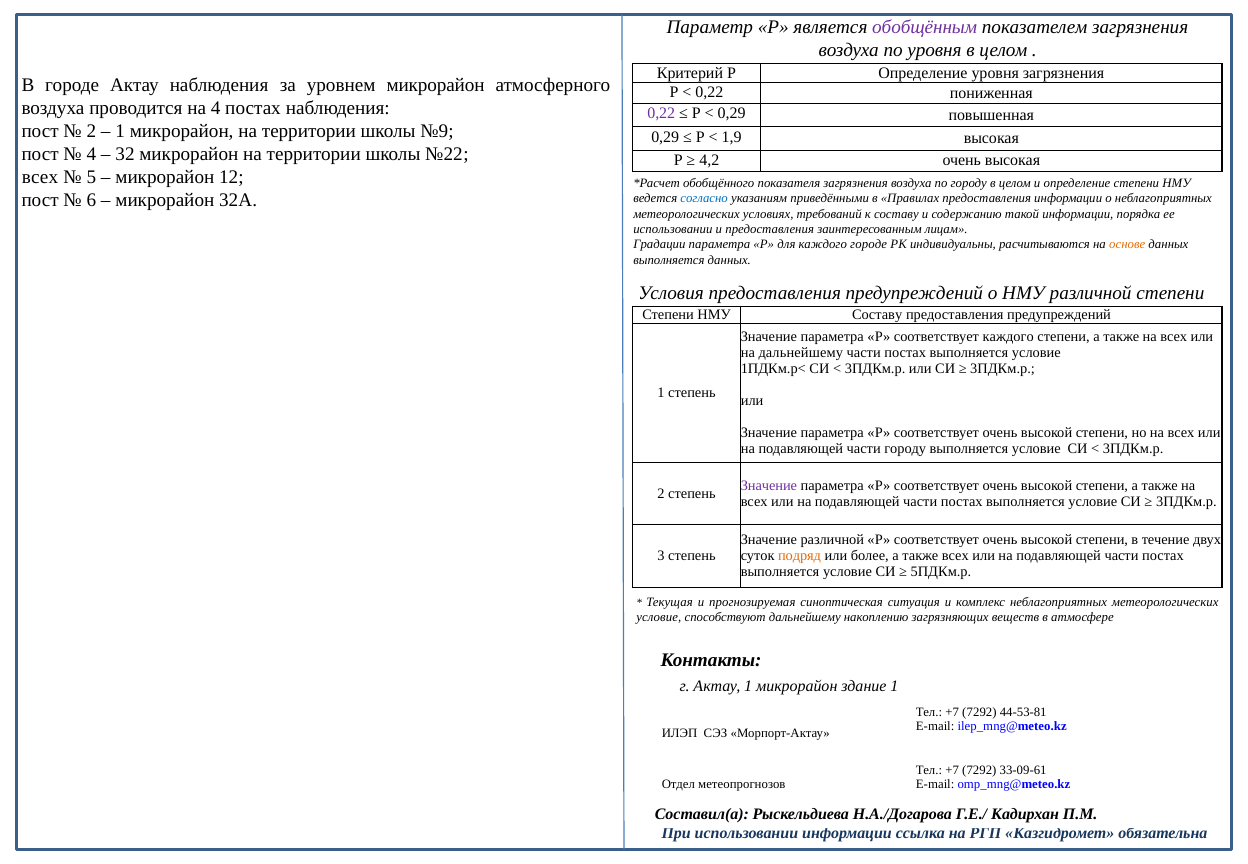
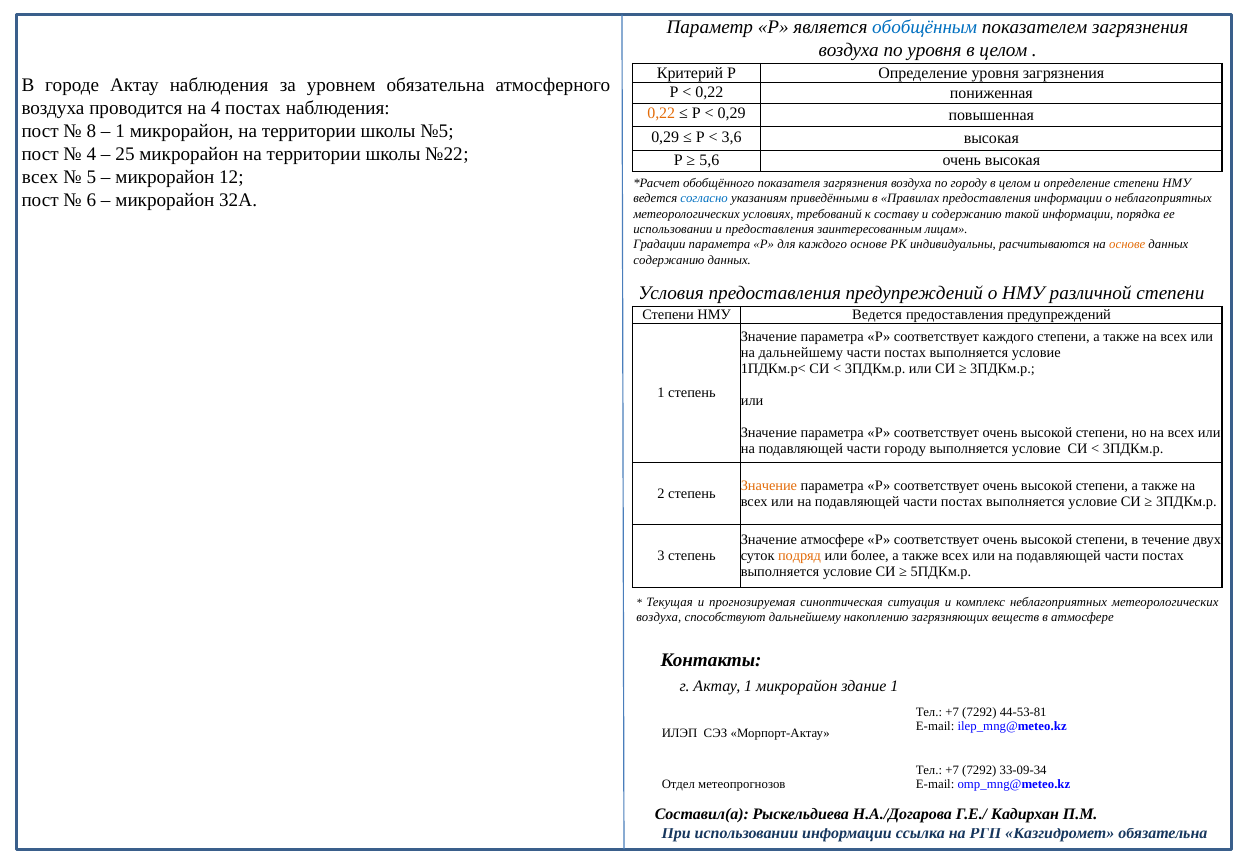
обобщённым colour: purple -> blue
уровнем микрорайон: микрорайон -> обязательна
0,22 at (661, 113) colour: purple -> orange
2 at (91, 131): 2 -> 8
№9: №9 -> №5
1,9: 1,9 -> 3,6
32: 32 -> 25
4,2: 4,2 -> 5,6
каждого городе: городе -> основе
выполняется at (669, 260): выполняется -> содержанию
Составу at (877, 315): Составу -> Ведется
Значение at (769, 486) colour: purple -> orange
Значение различной: различной -> атмосфере
условие at (659, 618): условие -> воздуха
33-09-61: 33-09-61 -> 33-09-34
